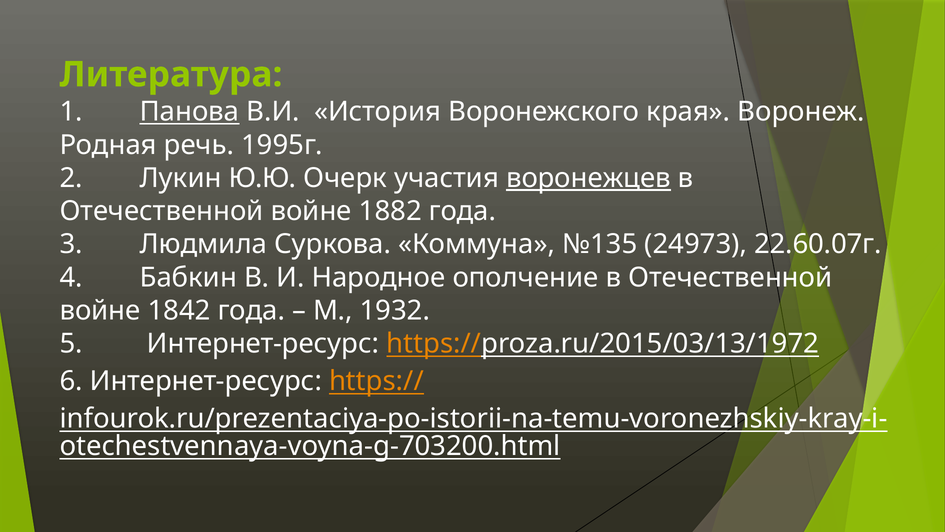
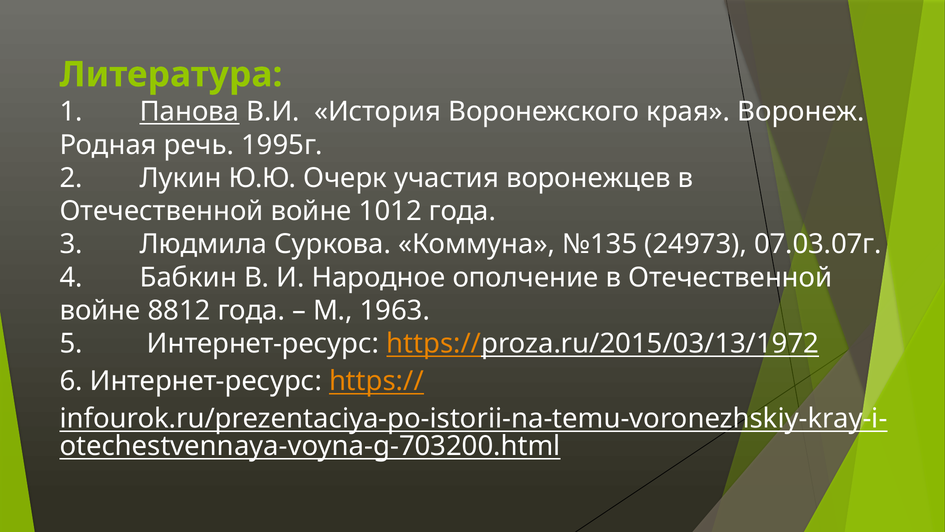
воронежцев underline: present -> none
1882: 1882 -> 1012
22.60.07г: 22.60.07г -> 07.03.07г
1842: 1842 -> 8812
1932: 1932 -> 1963
